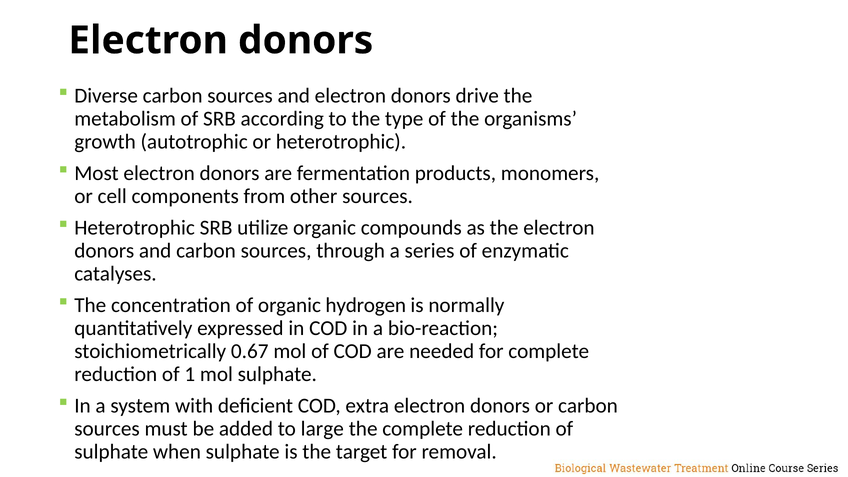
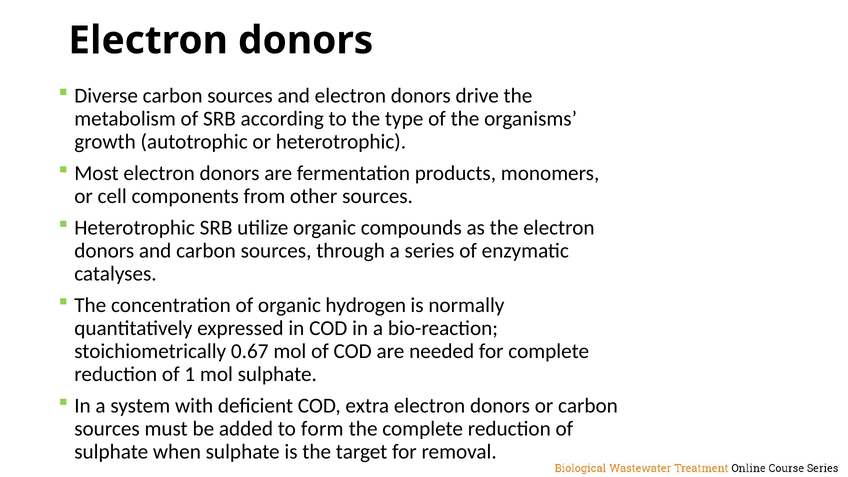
large: large -> form
